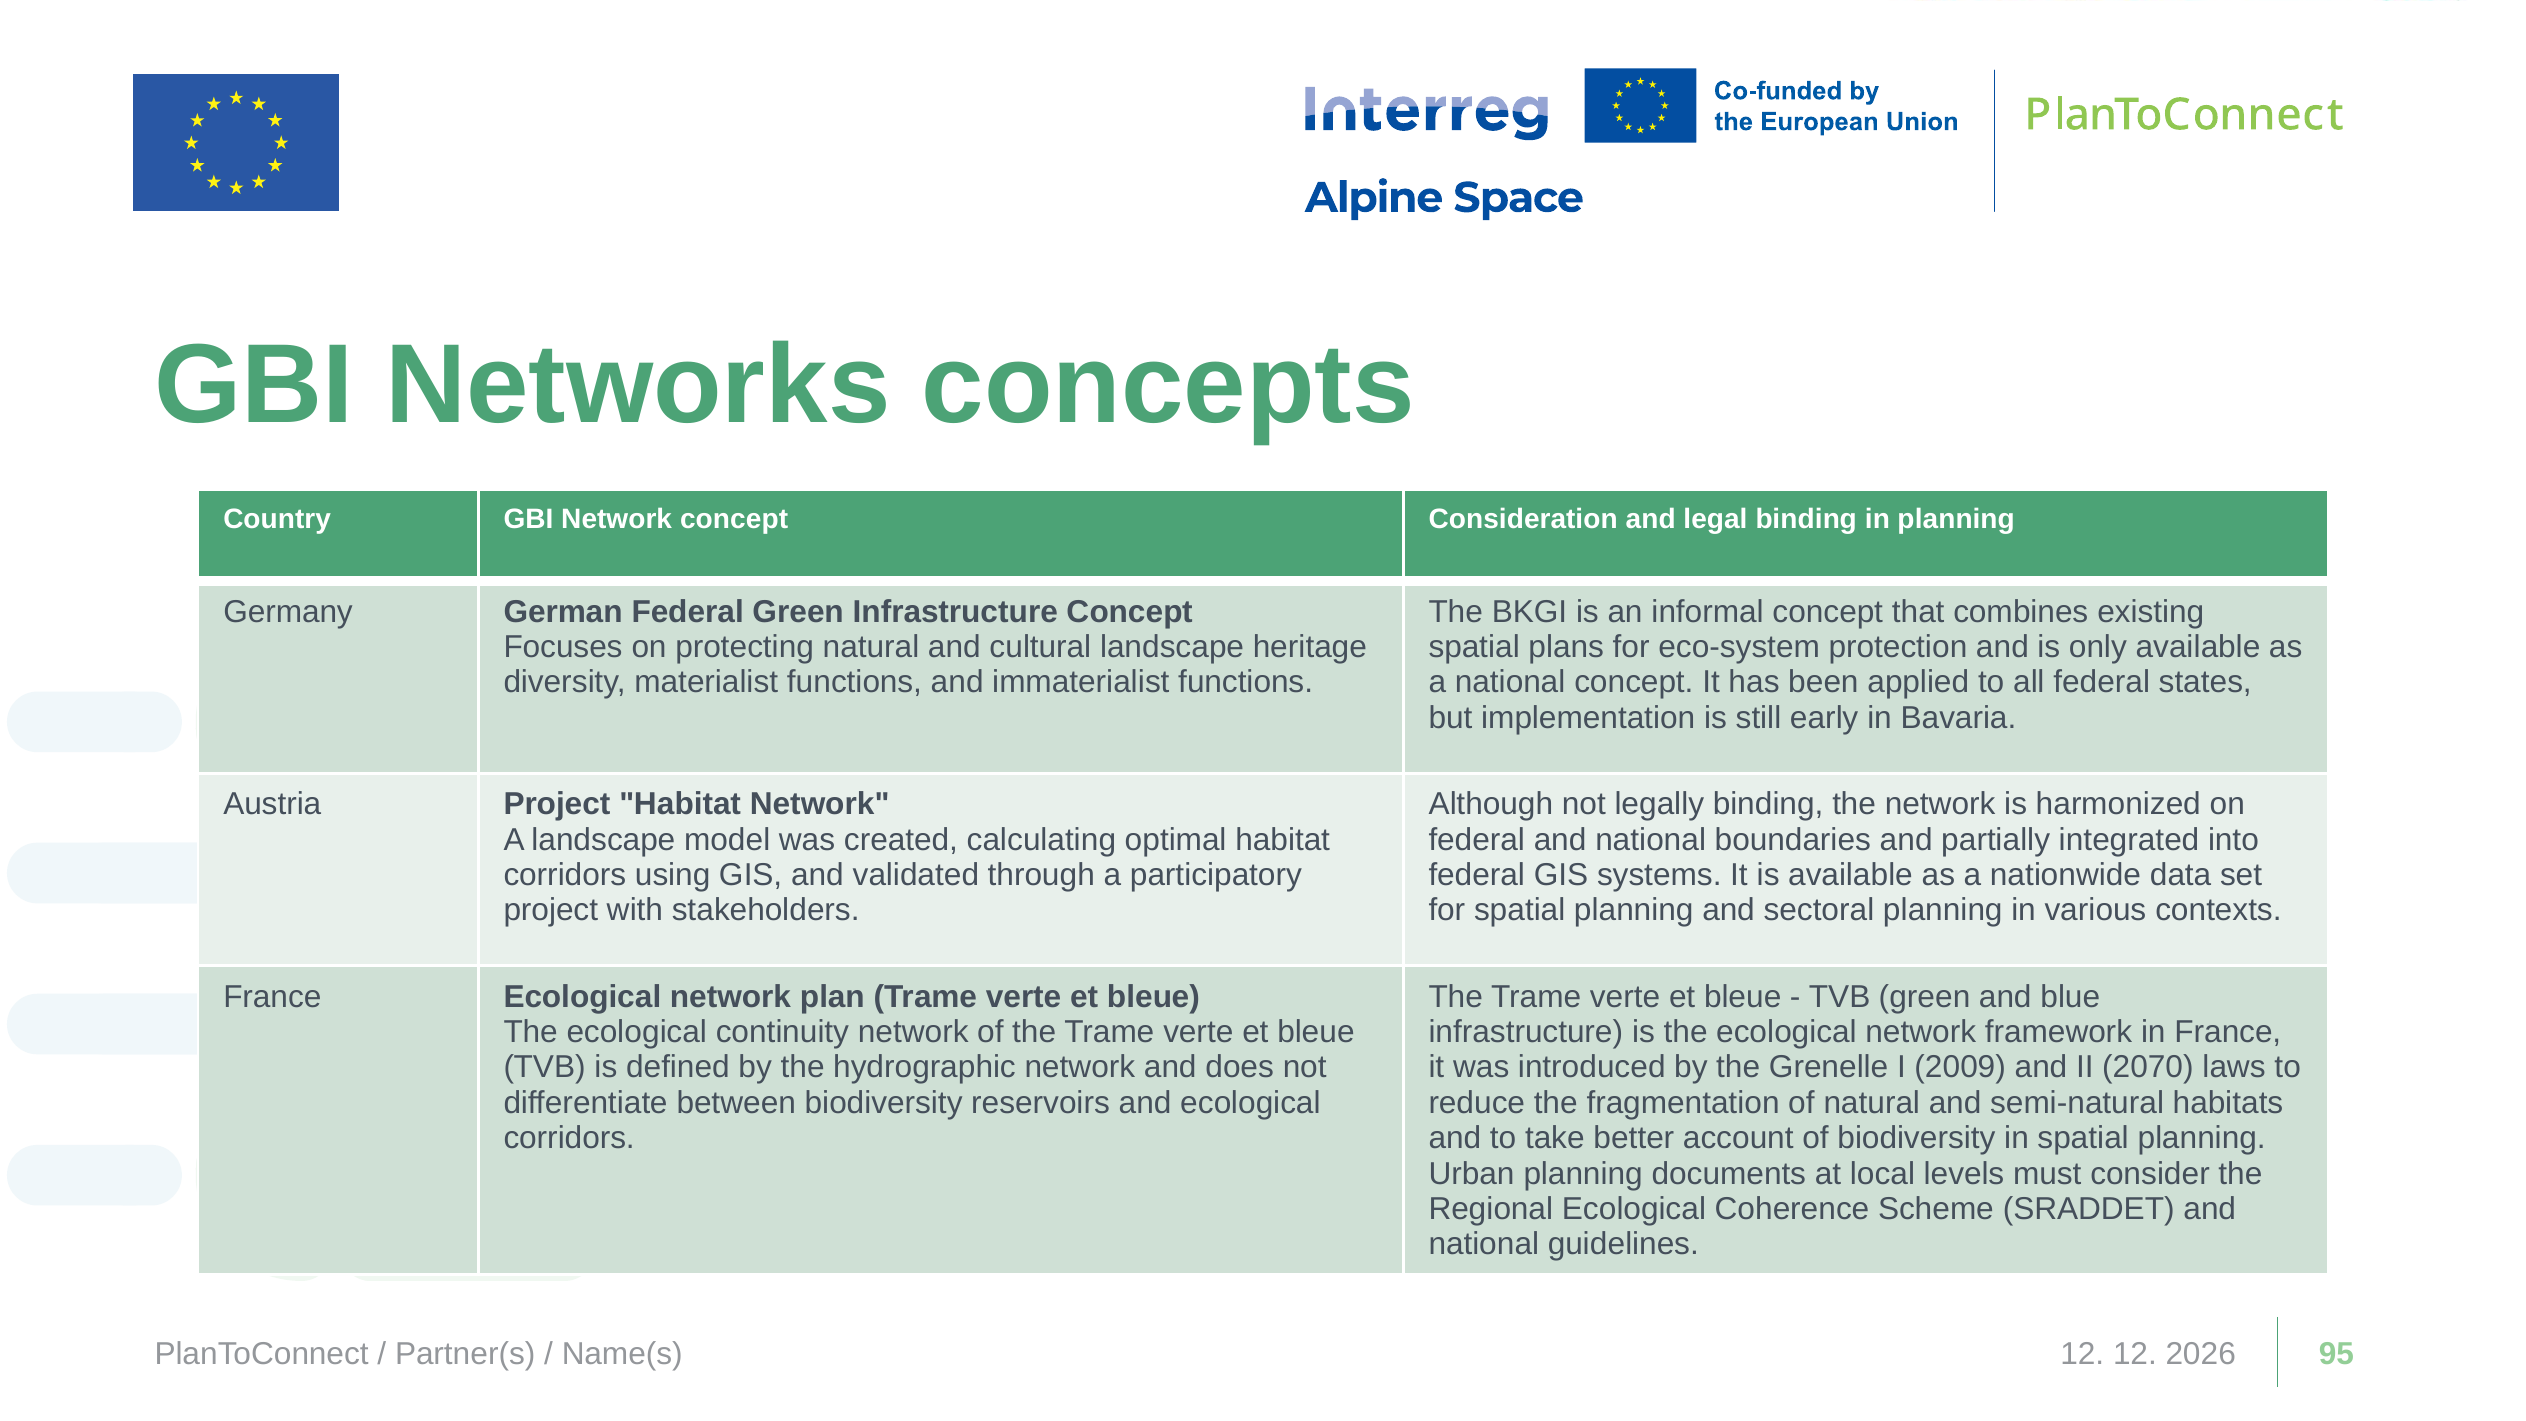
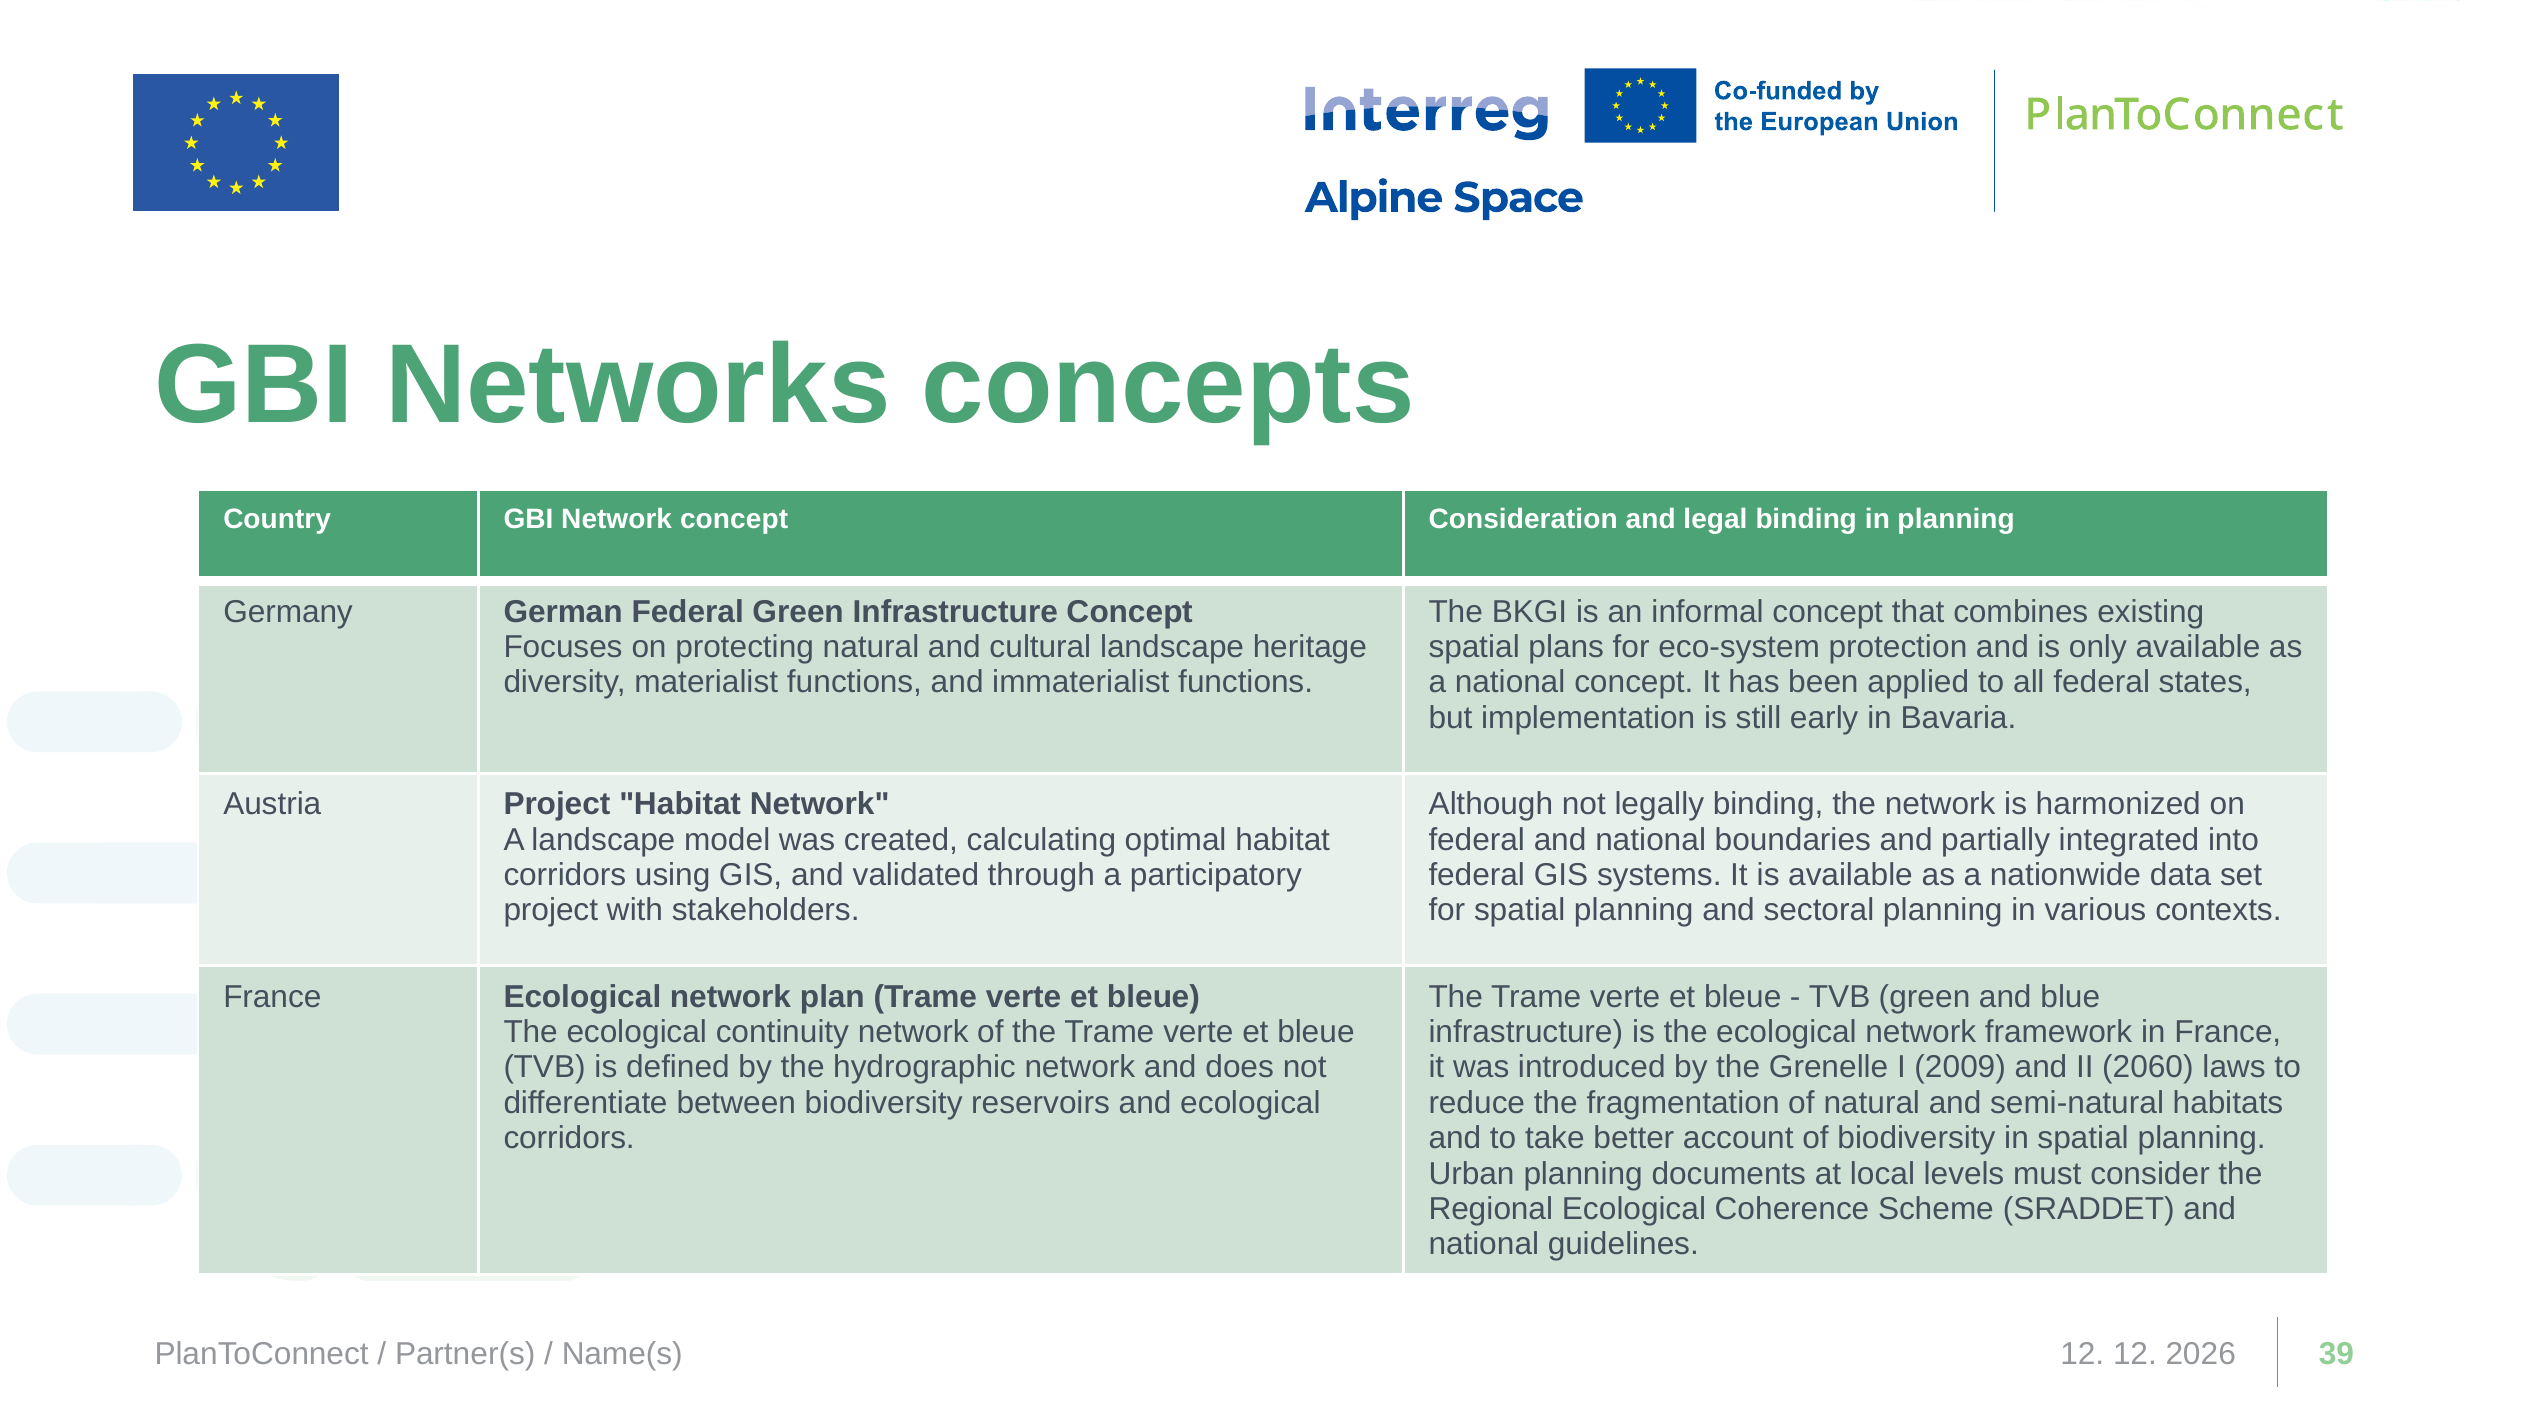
2070: 2070 -> 2060
95: 95 -> 39
